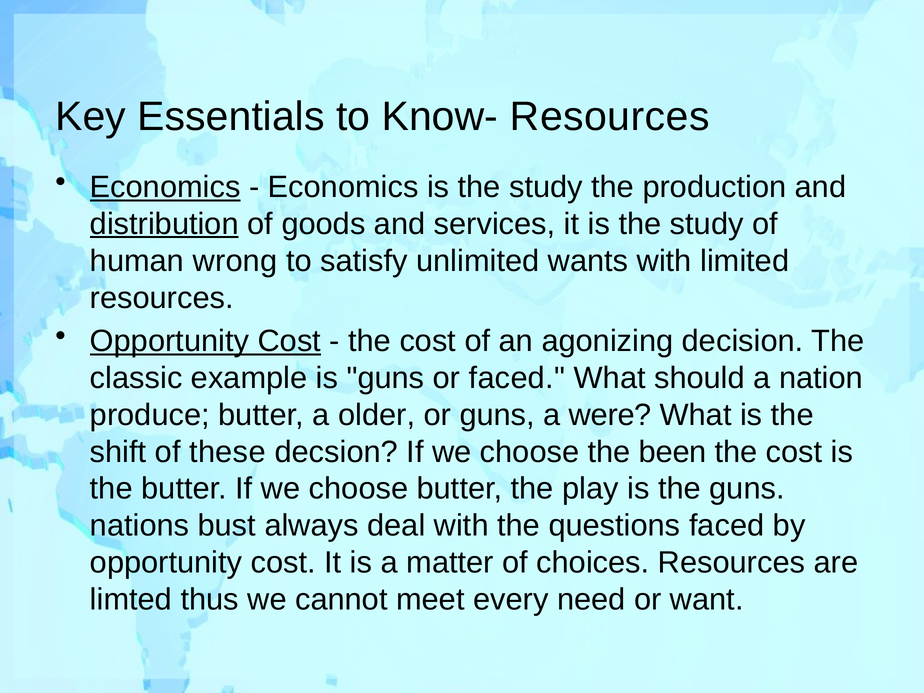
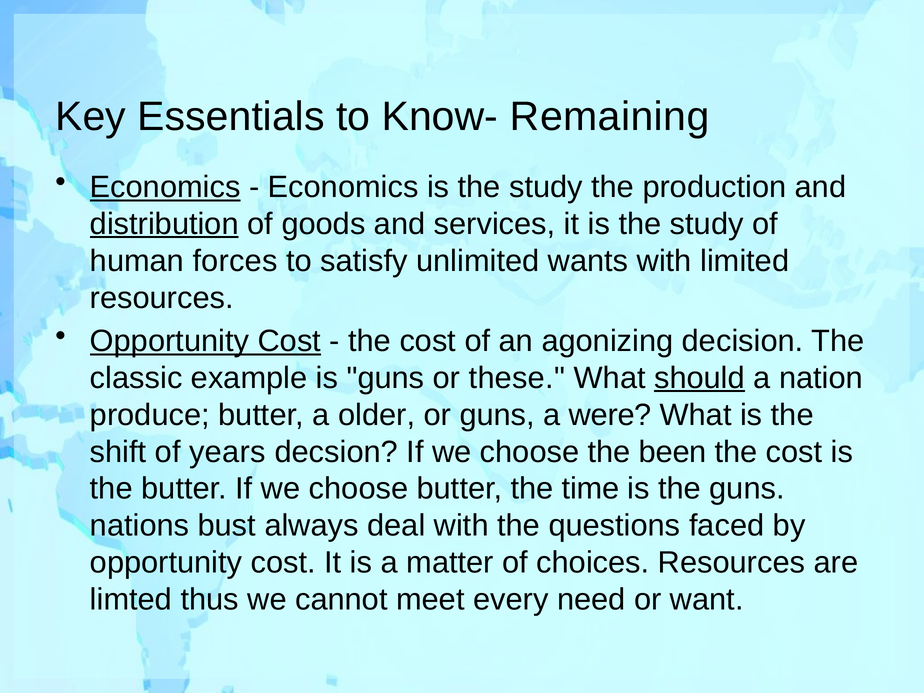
Know- Resources: Resources -> Remaining
wrong: wrong -> forces
or faced: faced -> these
should underline: none -> present
these: these -> years
play: play -> time
